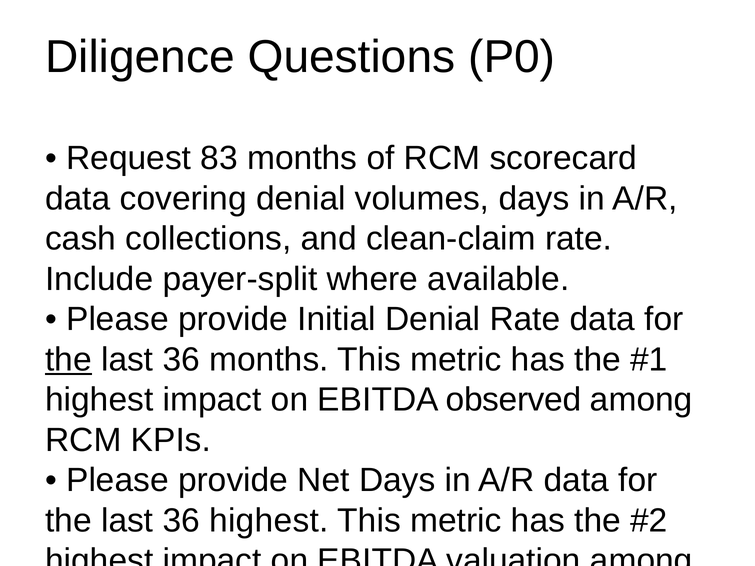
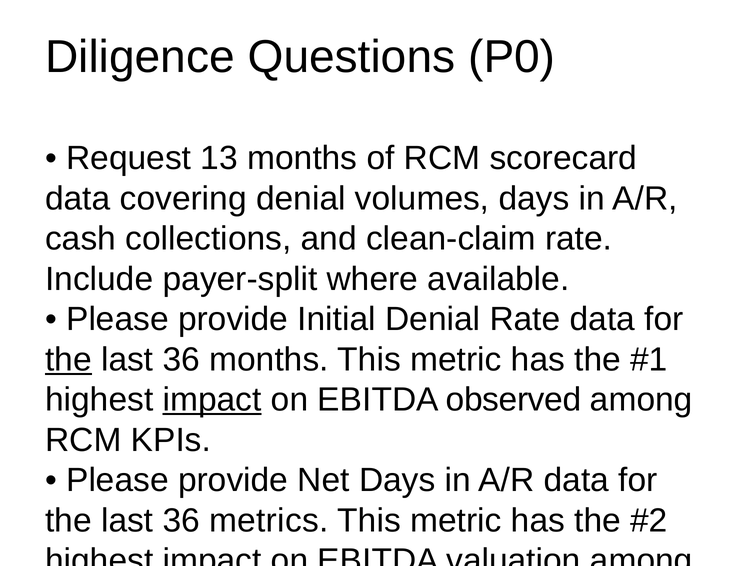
83: 83 -> 13
impact at (212, 400) underline: none -> present
36 highest: highest -> metrics
